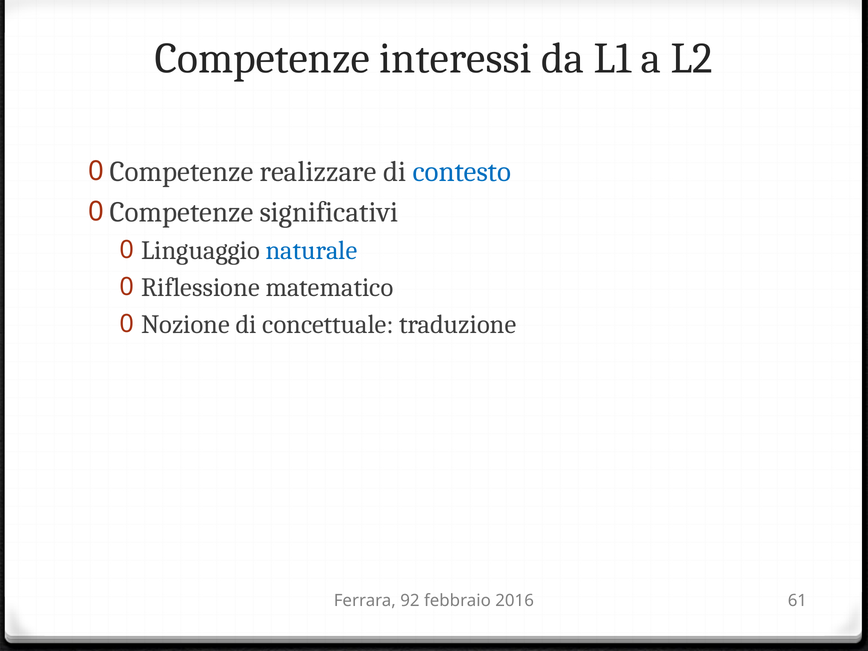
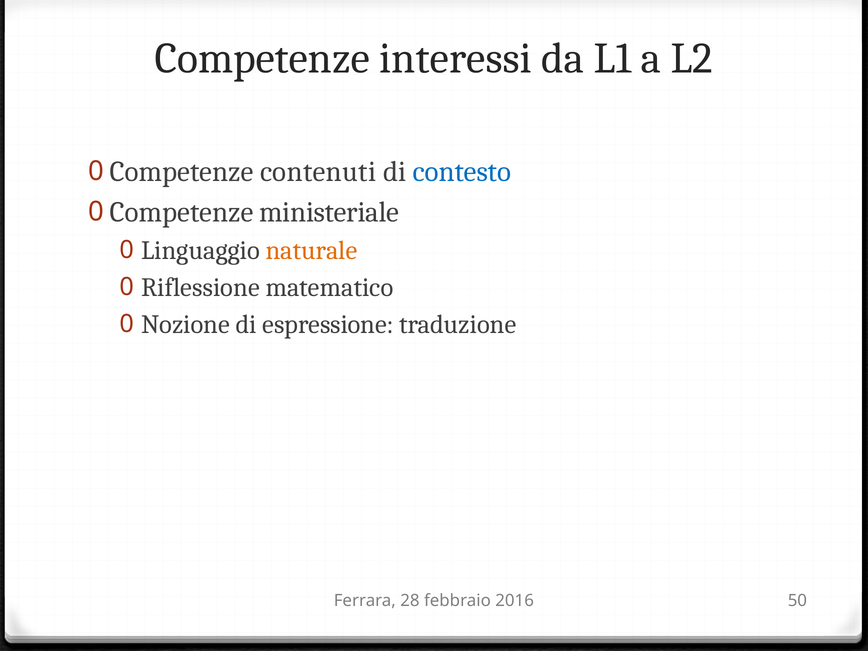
realizzare: realizzare -> contenuti
significativi: significativi -> ministeriale
naturale colour: blue -> orange
concettuale: concettuale -> espressione
92: 92 -> 28
61: 61 -> 50
